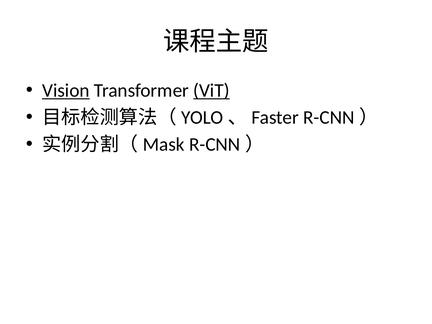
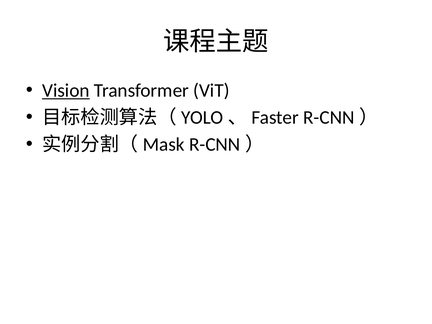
ViT underline: present -> none
